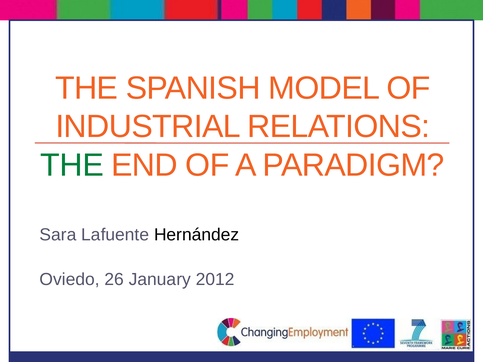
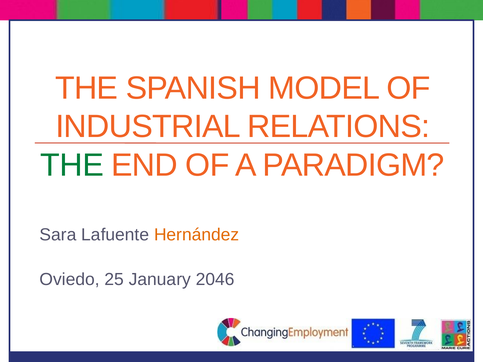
Hernández colour: black -> orange
26: 26 -> 25
2012: 2012 -> 2046
